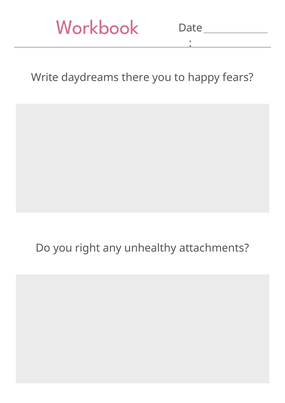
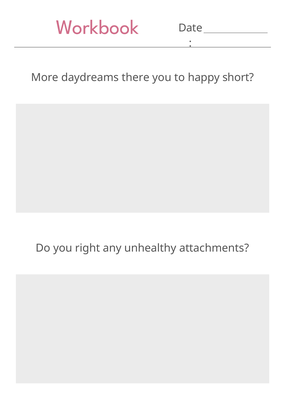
Write: Write -> More
fears: fears -> short
